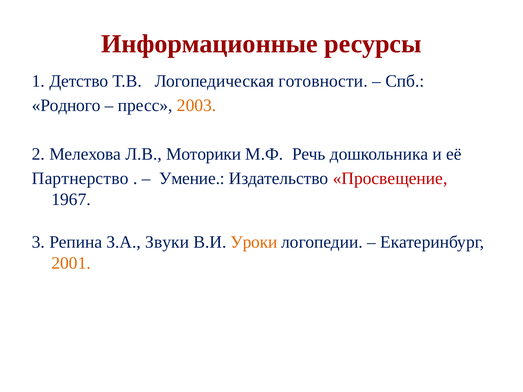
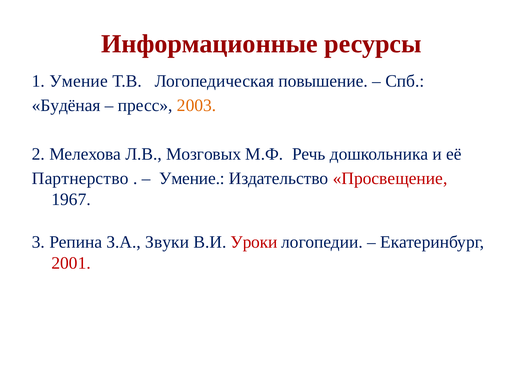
1 Детство: Детство -> Умение
готовности: готовности -> повышение
Родного: Родного -> Будёная
Моторики: Моторики -> Мозговых
Уроки colour: orange -> red
2001 colour: orange -> red
